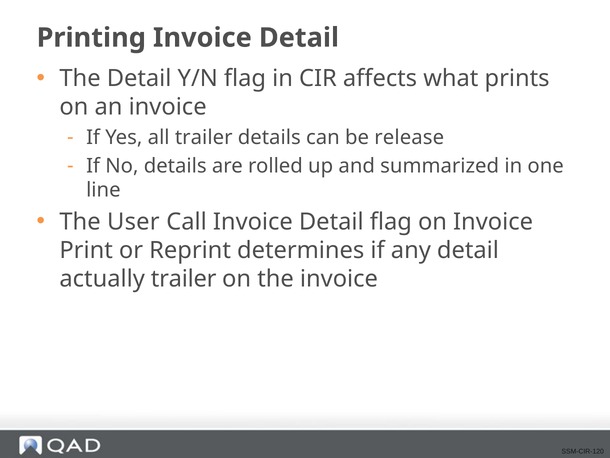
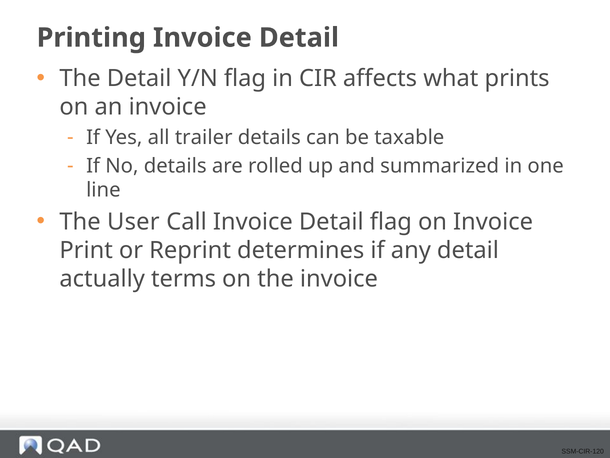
release: release -> taxable
actually trailer: trailer -> terms
